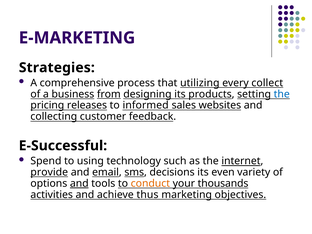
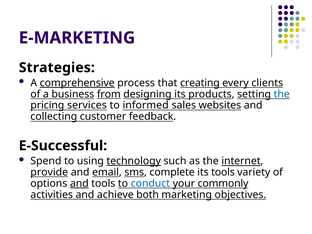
comprehensive underline: none -> present
utilizing: utilizing -> creating
collect: collect -> clients
releases: releases -> services
technology underline: none -> present
decisions: decisions -> complete
its even: even -> tools
conduct colour: orange -> blue
thousands: thousands -> commonly
thus: thus -> both
